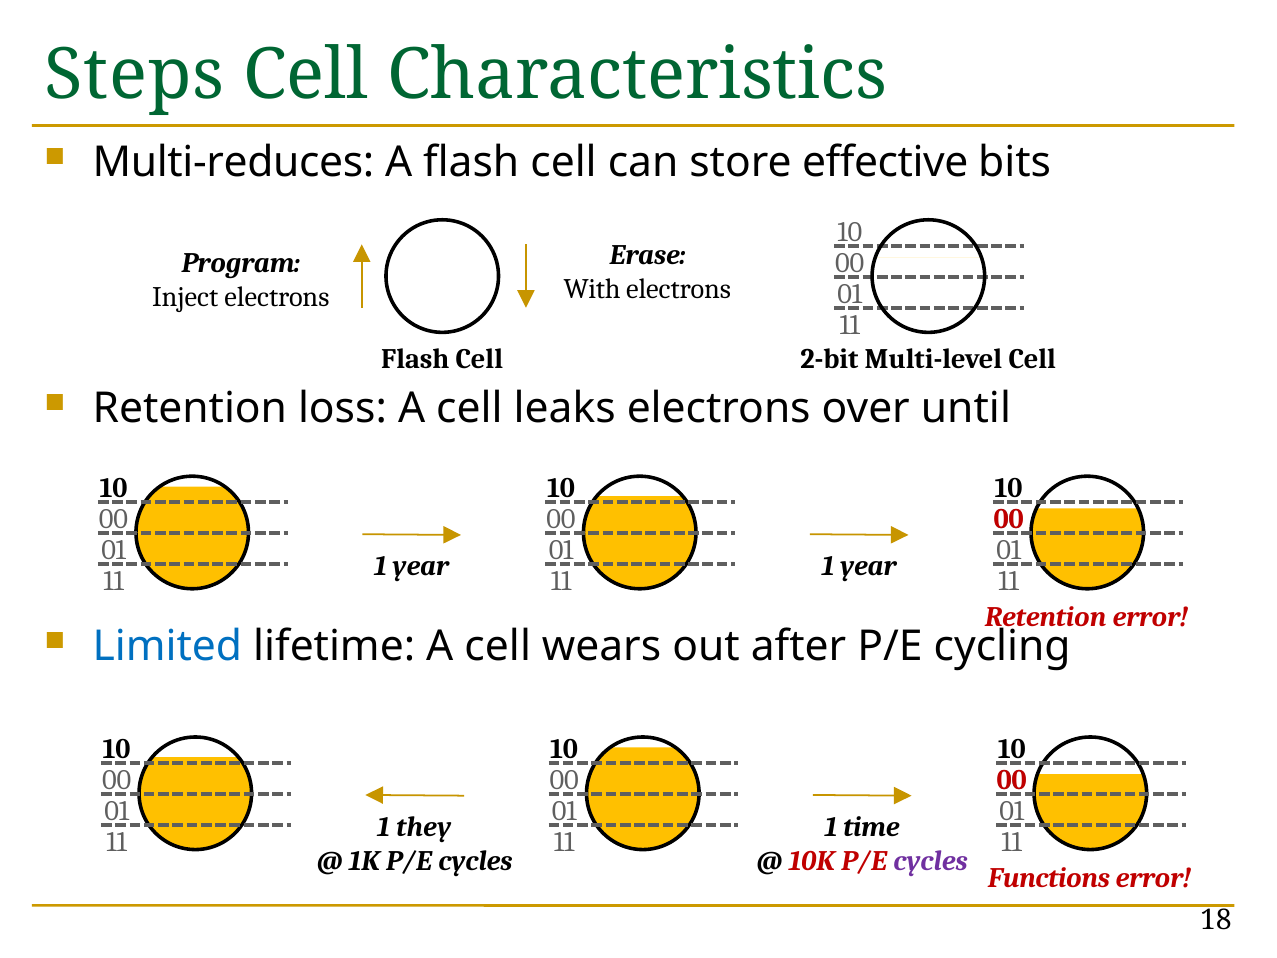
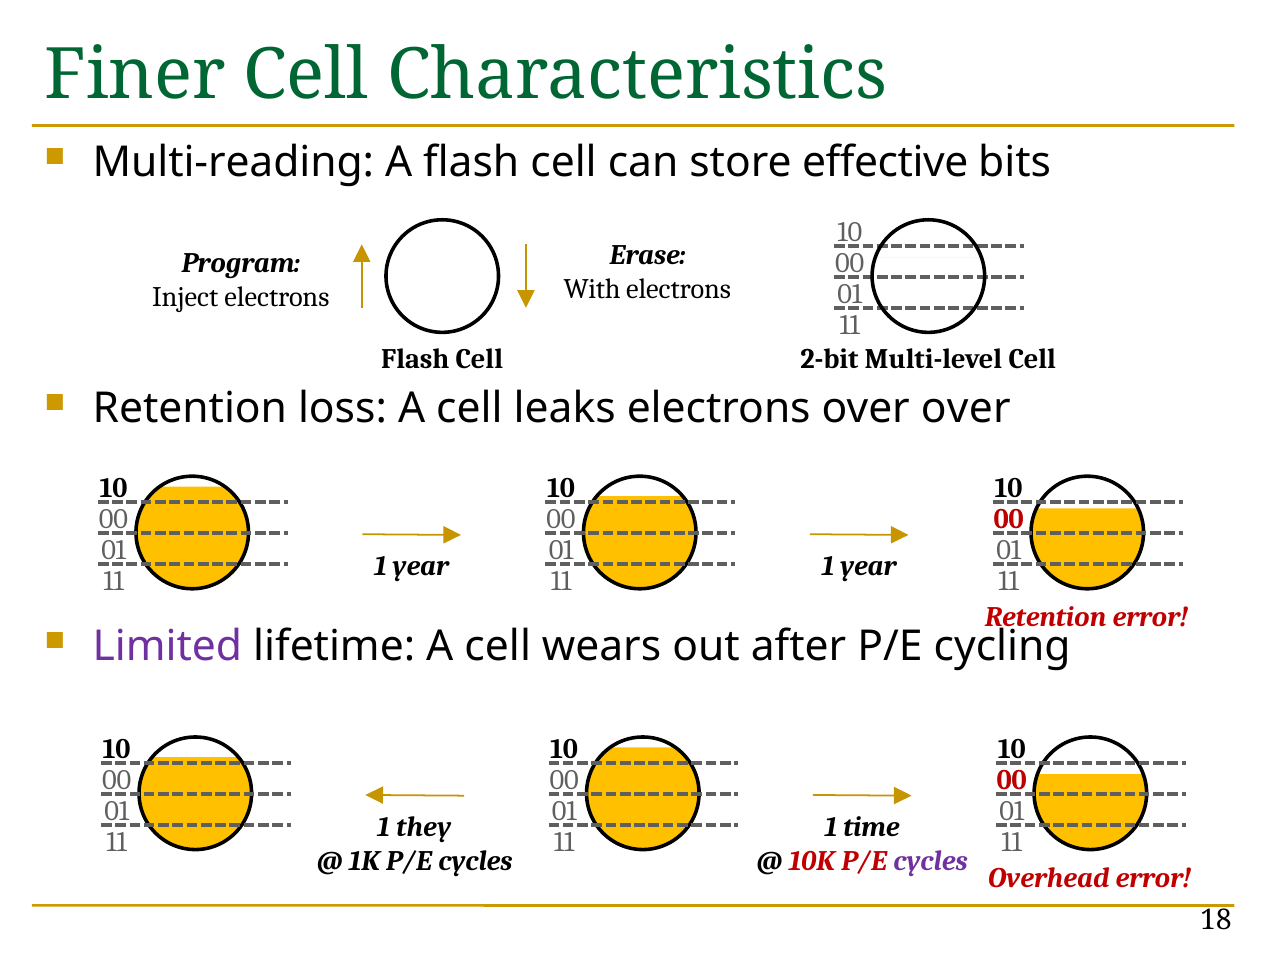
Steps: Steps -> Finer
Multi-reduces: Multi-reduces -> Multi-reading
over until: until -> over
Limited colour: blue -> purple
Functions: Functions -> Overhead
